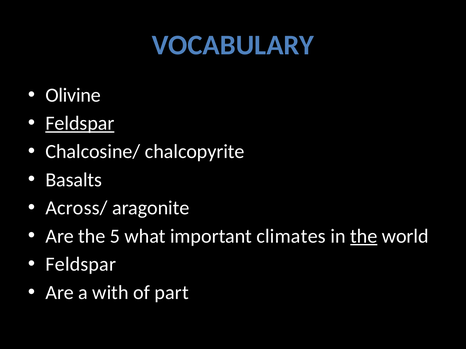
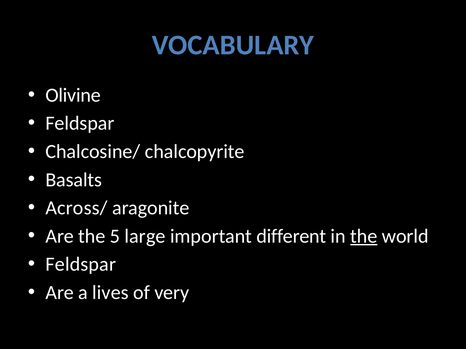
Feldspar at (80, 124) underline: present -> none
what: what -> large
climates: climates -> different
with: with -> lives
part: part -> very
